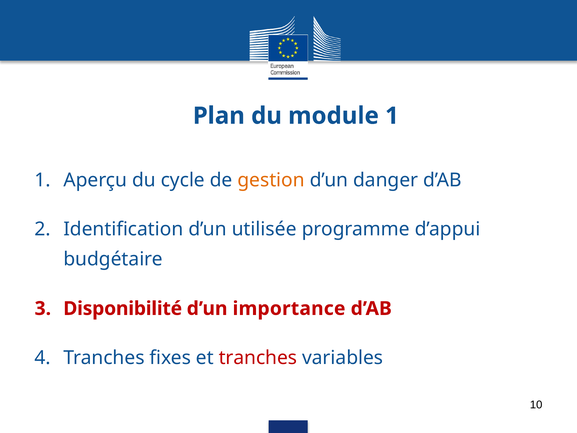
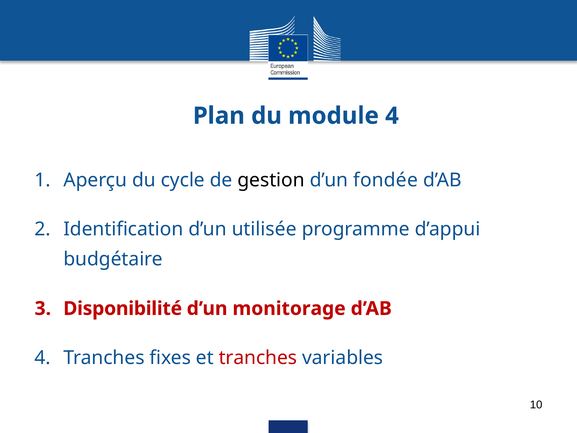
module 1: 1 -> 4
gestion colour: orange -> black
danger: danger -> fondée
importance: importance -> monitorage
